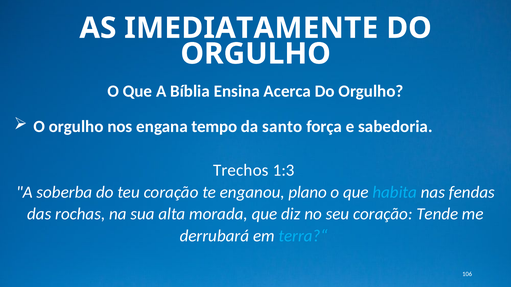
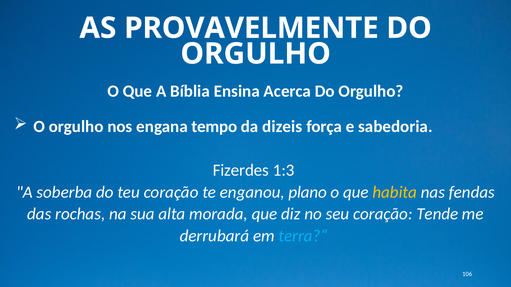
IMEDIATAMENTE: IMEDIATAMENTE -> PROVAVELMENTE
santo: santo -> dizeis
Trechos: Trechos -> Fizerdes
habita colour: light blue -> yellow
